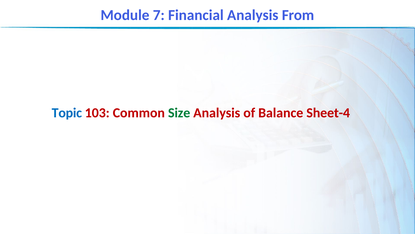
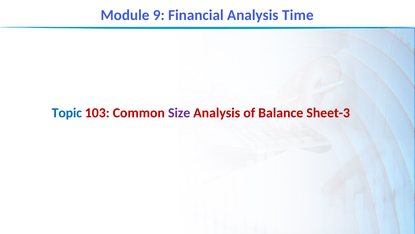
7: 7 -> 9
From: From -> Time
Size colour: green -> purple
Sheet-4: Sheet-4 -> Sheet-3
